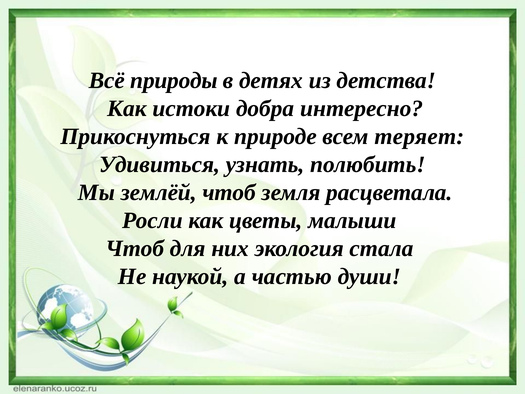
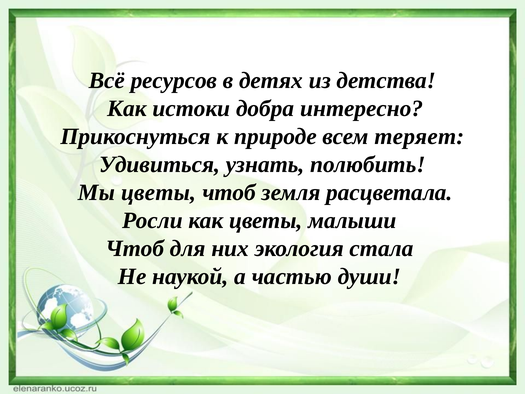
природы: природы -> ресурсов
Мы землёй: землёй -> цветы
